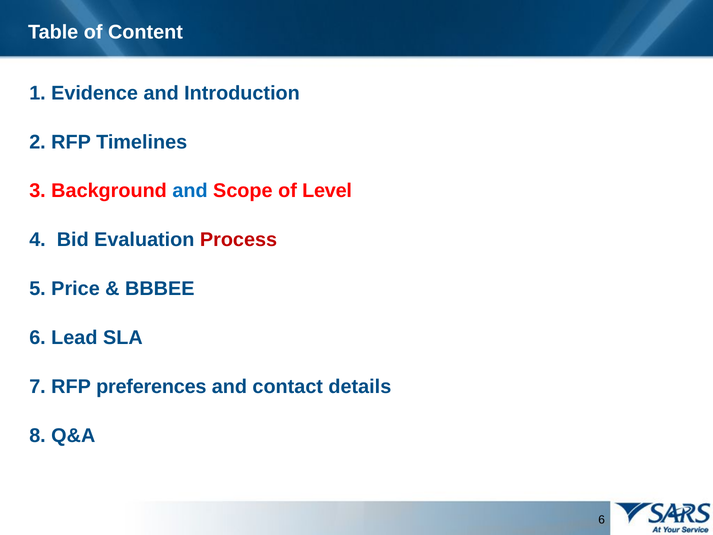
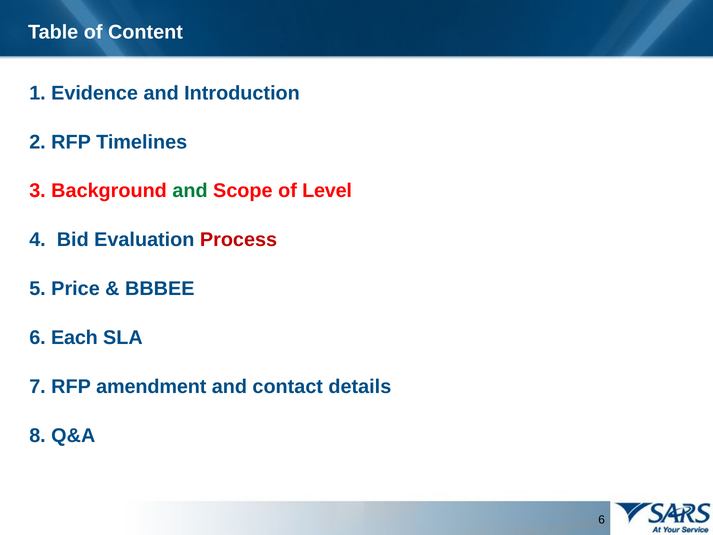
and at (190, 191) colour: blue -> green
Lead: Lead -> Each
preferences: preferences -> amendment
